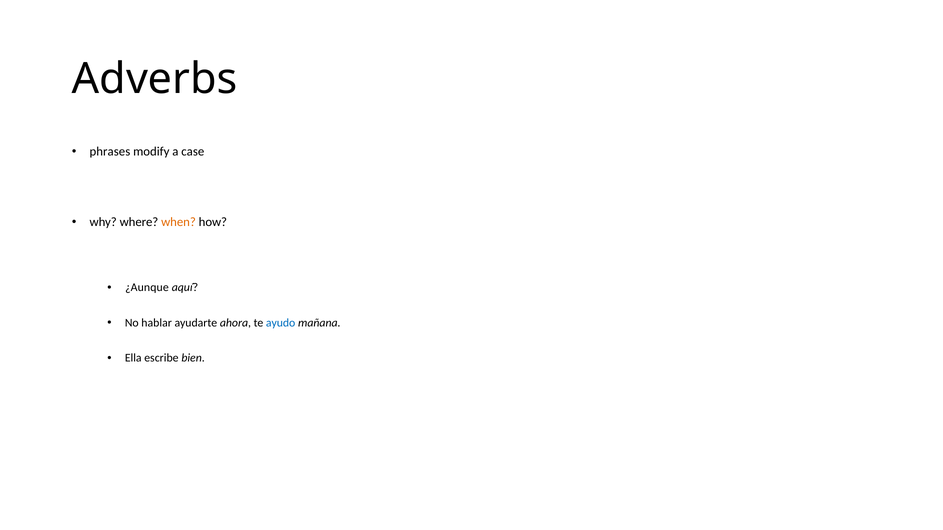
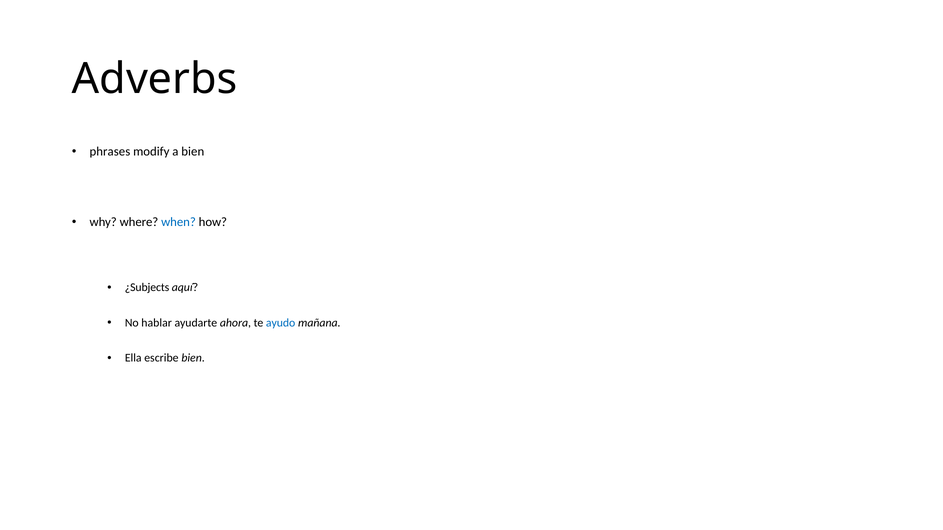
a case: case -> bien
when colour: orange -> blue
¿Aunque: ¿Aunque -> ¿Subjects
